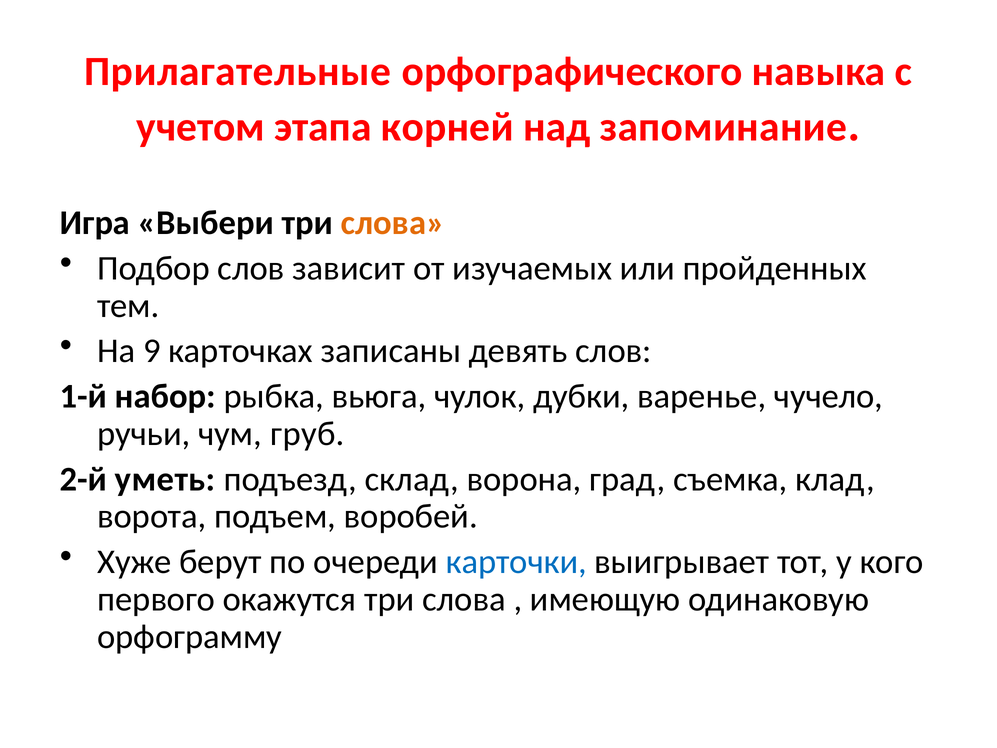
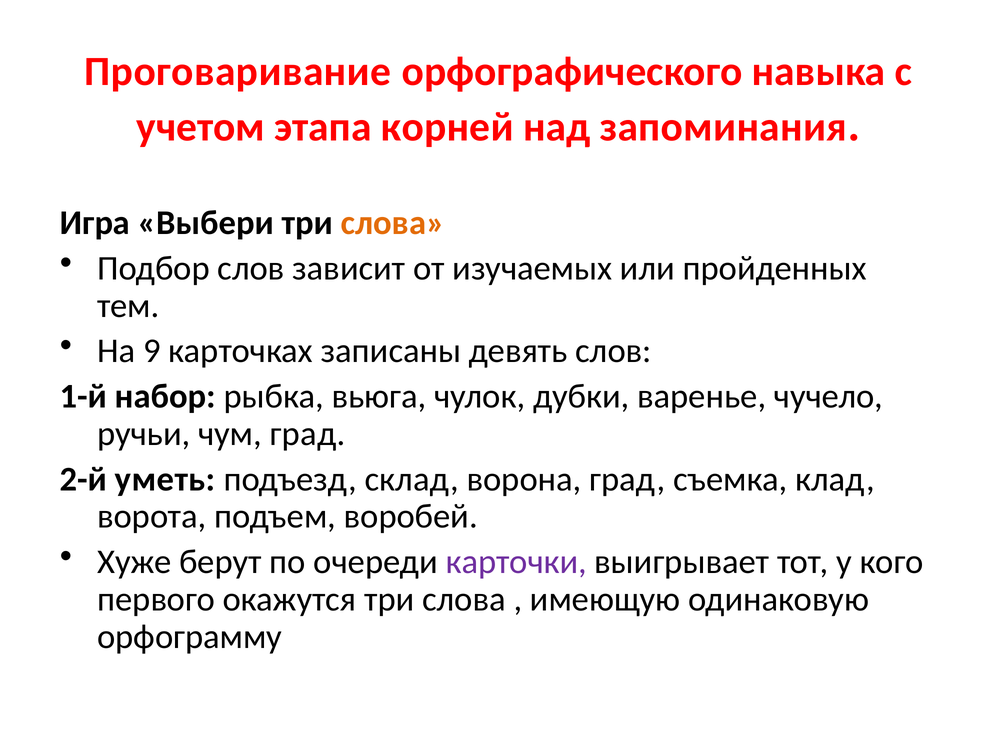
Прилагательные: Прилагательные -> Проговаривание
запоминание: запоминание -> запоминания
чум груб: груб -> град
карточки colour: blue -> purple
